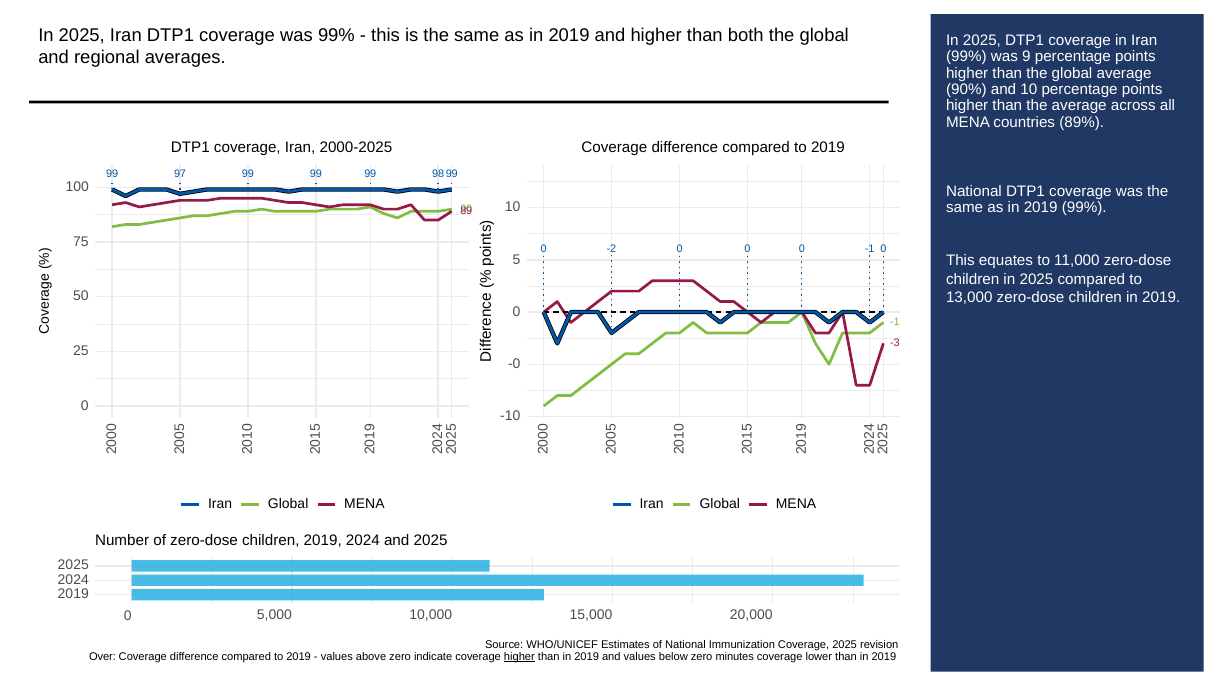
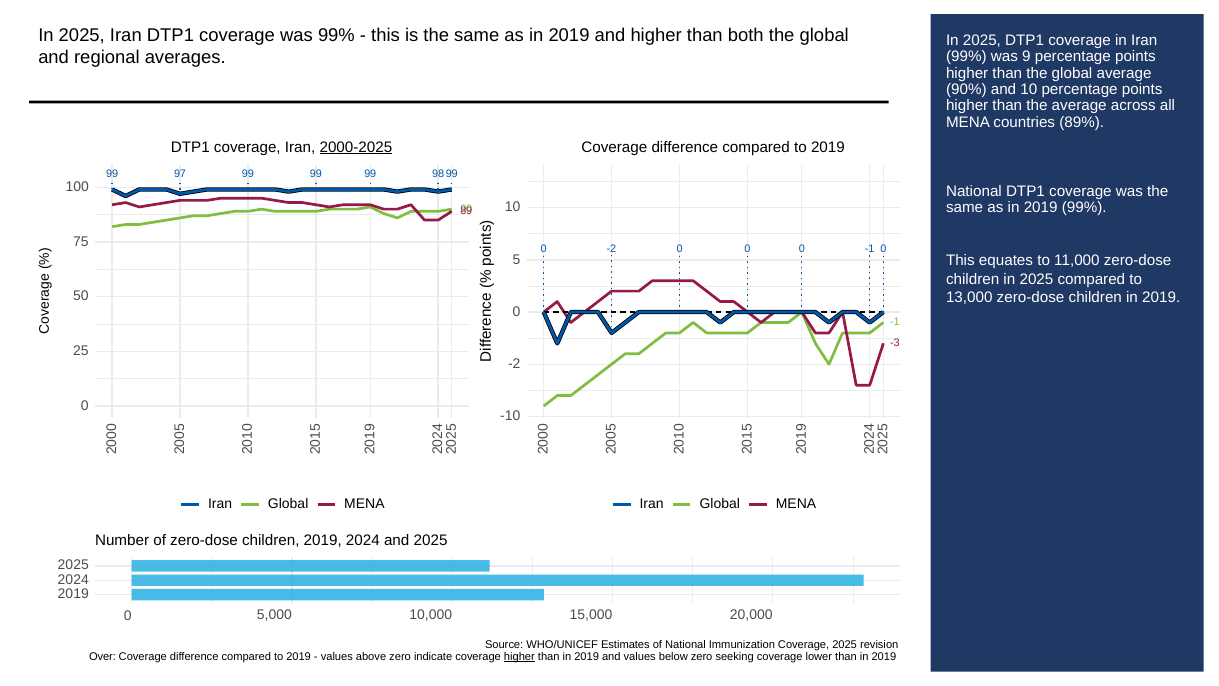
2000-2025 underline: none -> present
-0 at (514, 364): -0 -> -2
minutes: minutes -> seeking
